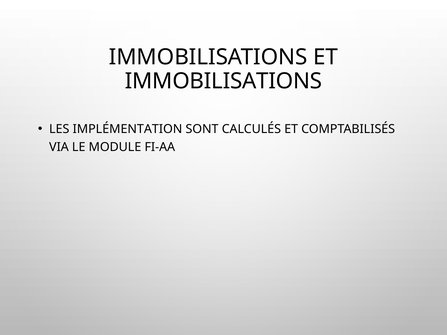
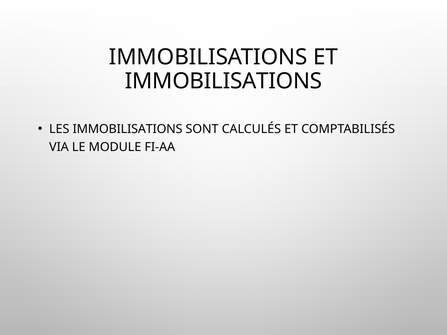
LES IMPLÉMENTATION: IMPLÉMENTATION -> IMMOBILISATIONS
